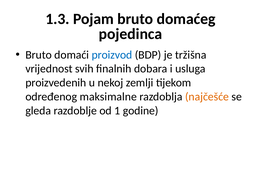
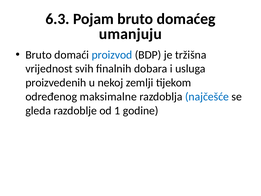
1.3: 1.3 -> 6.3
pojedinca: pojedinca -> umanjuju
najčešće colour: orange -> blue
